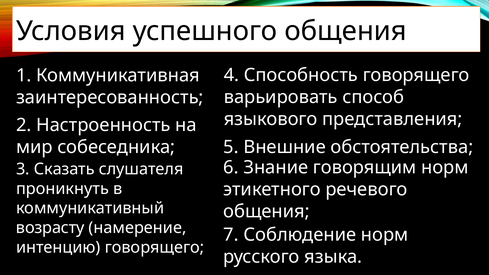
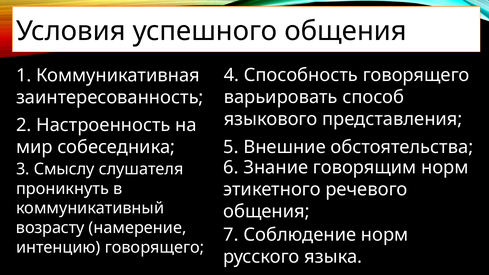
Сказать: Сказать -> Смыслу
